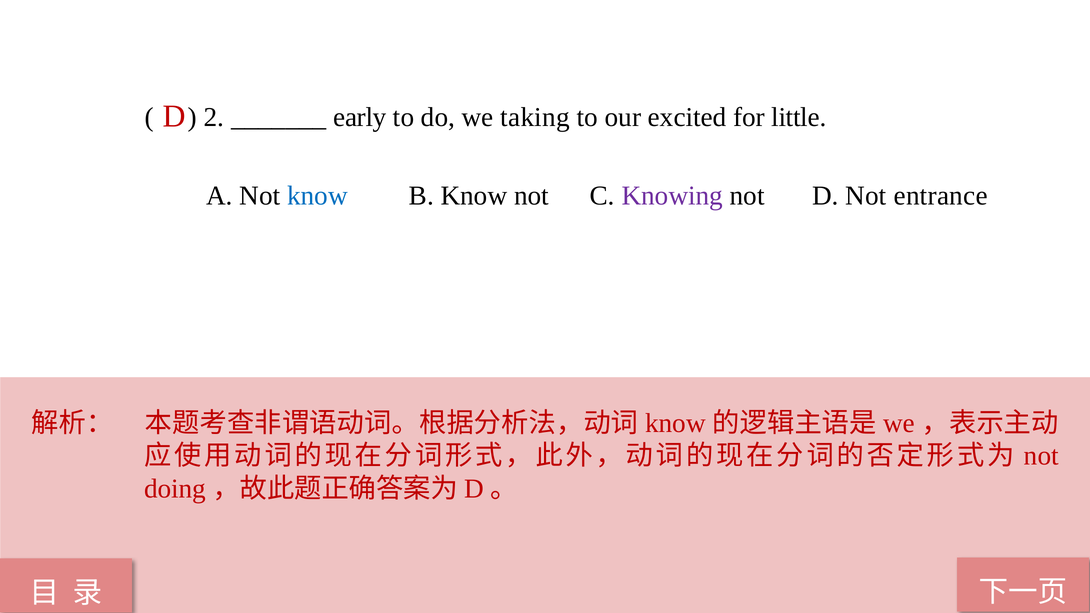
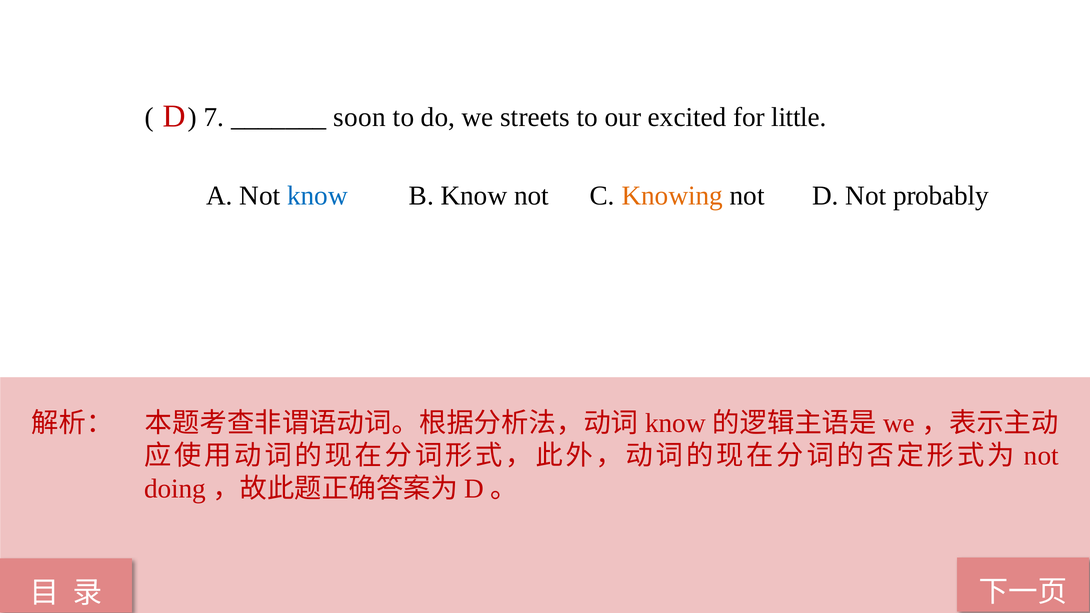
2: 2 -> 7
early: early -> soon
taking: taking -> streets
Knowing colour: purple -> orange
entrance: entrance -> probably
